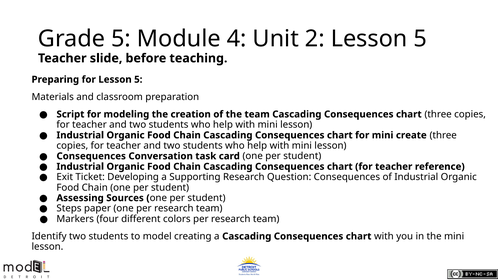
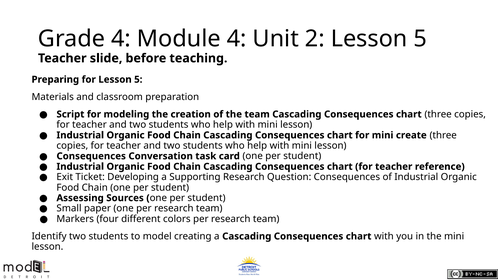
Grade 5: 5 -> 4
Steps: Steps -> Small
